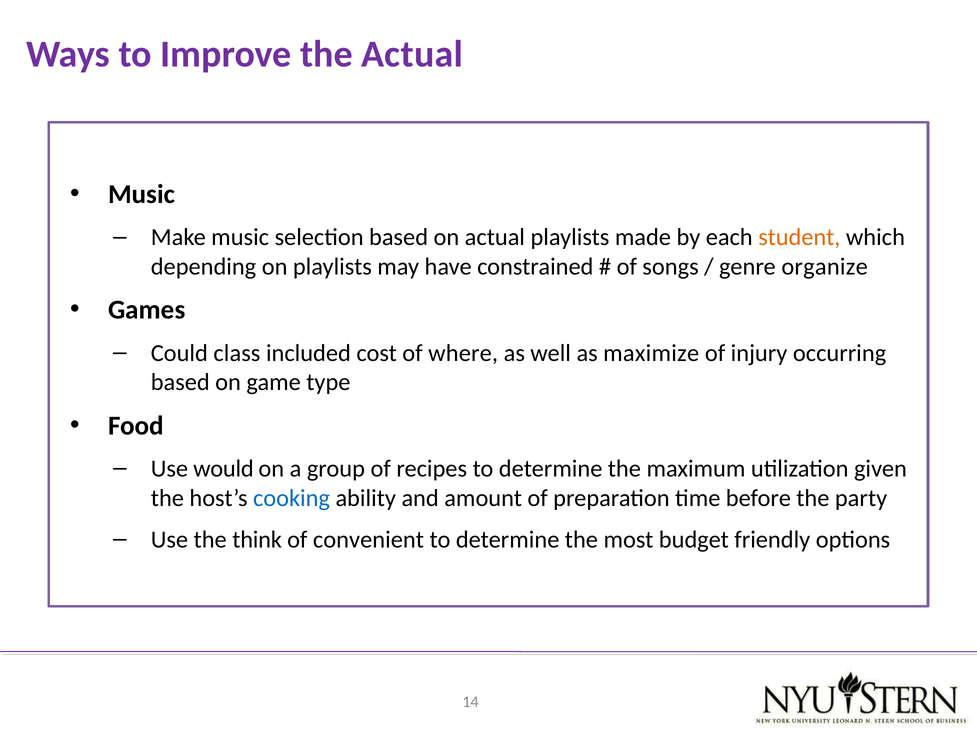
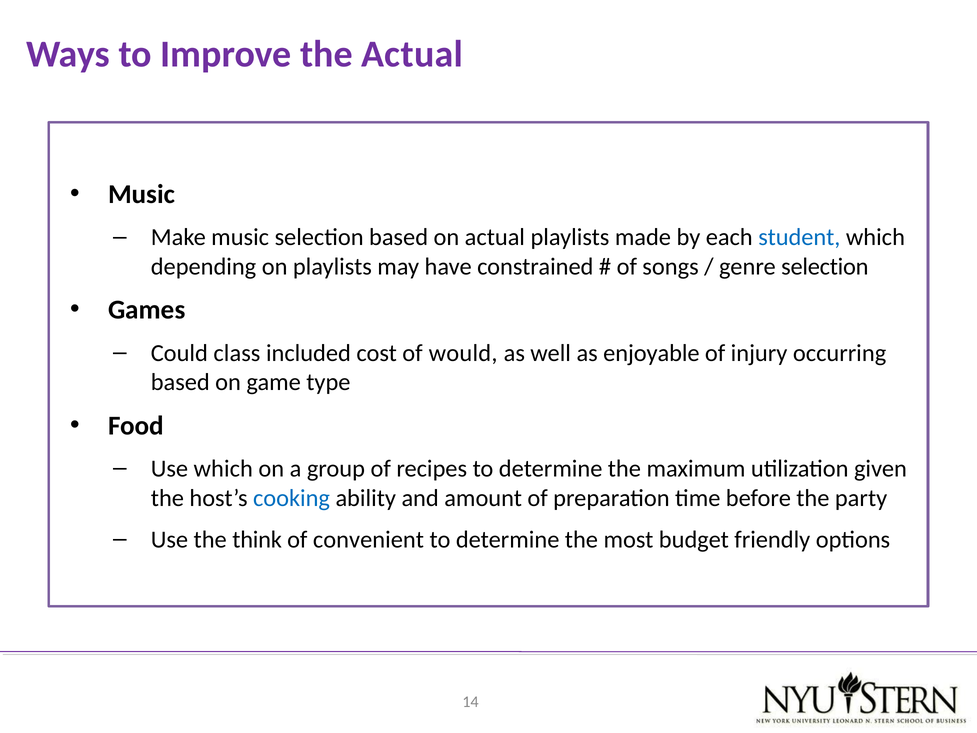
student colour: orange -> blue
genre organize: organize -> selection
where: where -> would
maximize: maximize -> enjoyable
Use would: would -> which
